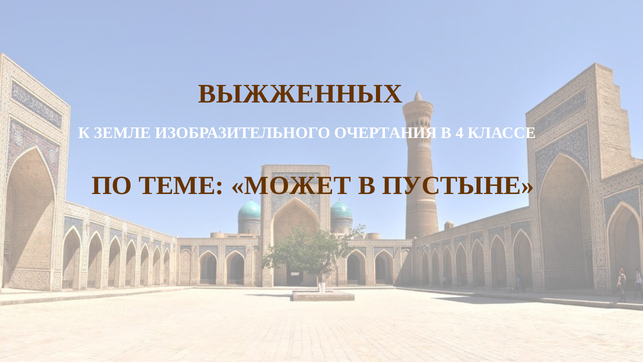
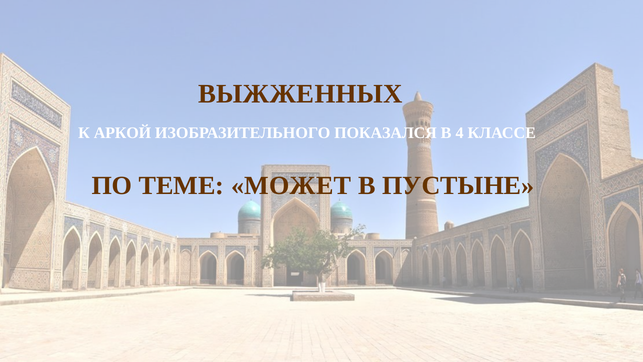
ЗЕМЛЕ: ЗЕМЛЕ -> АРКОЙ
ОЧЕРТАНИЯ: ОЧЕРТАНИЯ -> ПОКАЗАЛСЯ
